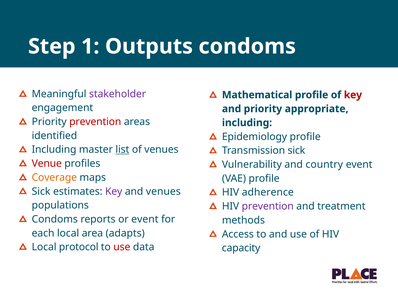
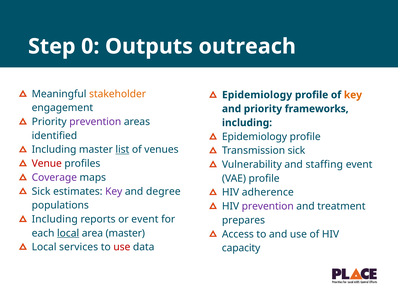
1: 1 -> 0
Outputs condoms: condoms -> outreach
stakeholder colour: purple -> orange
Mathematical at (257, 95): Mathematical -> Epidemiology
key at (353, 95) colour: red -> orange
appropriate: appropriate -> frameworks
prevention at (95, 122) colour: red -> purple
country: country -> staffing
Coverage colour: orange -> purple
and venues: venues -> degree
Condoms at (55, 219): Condoms -> Including
methods: methods -> prepares
local at (68, 233) underline: none -> present
area adapts: adapts -> master
protocol: protocol -> services
